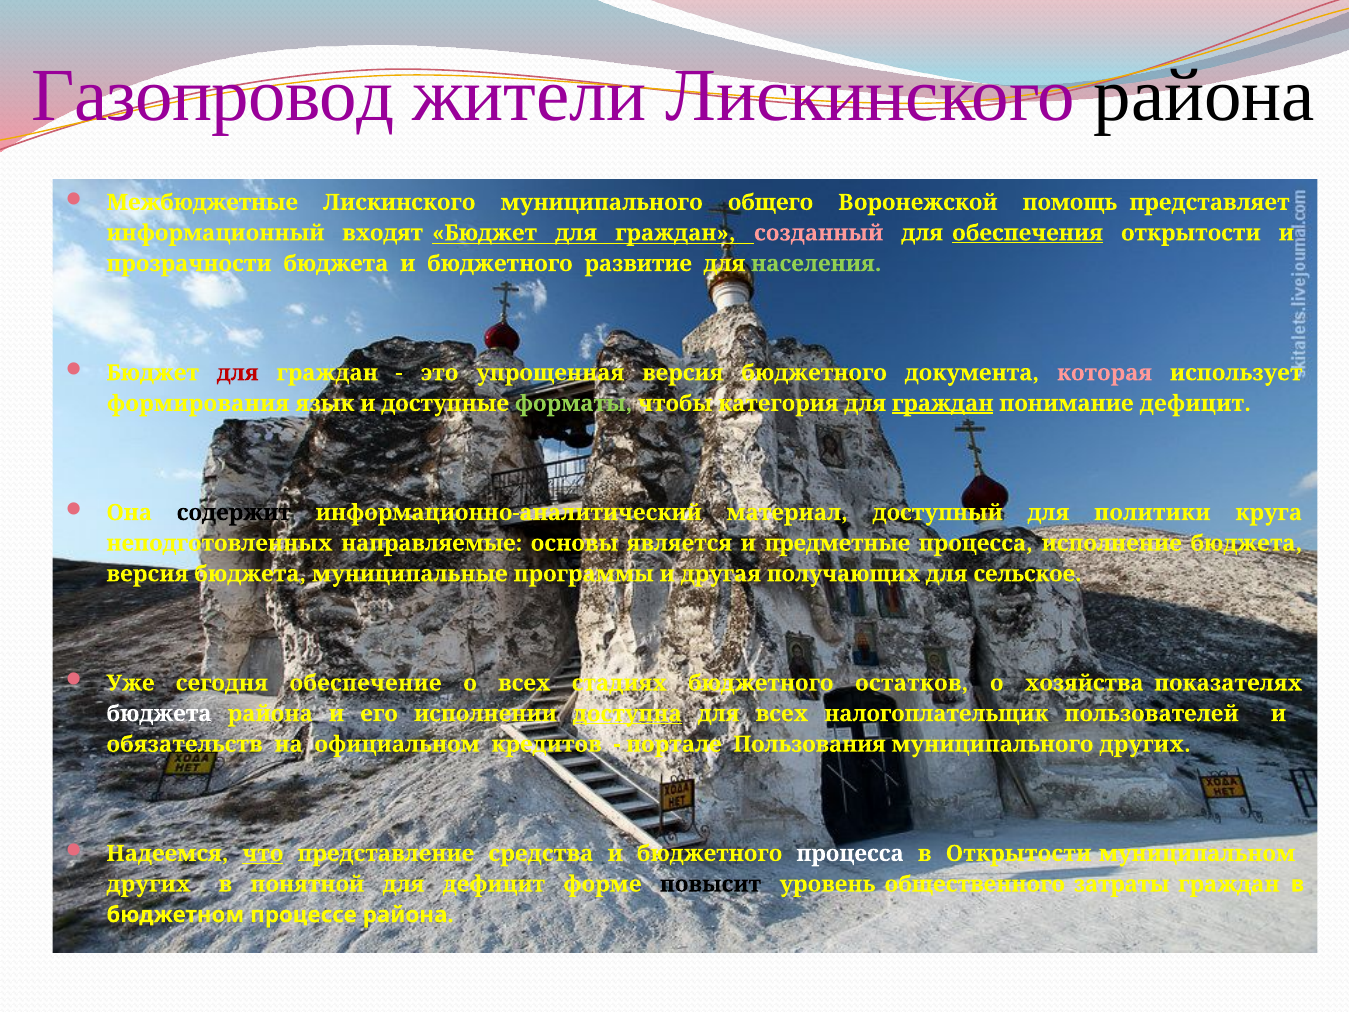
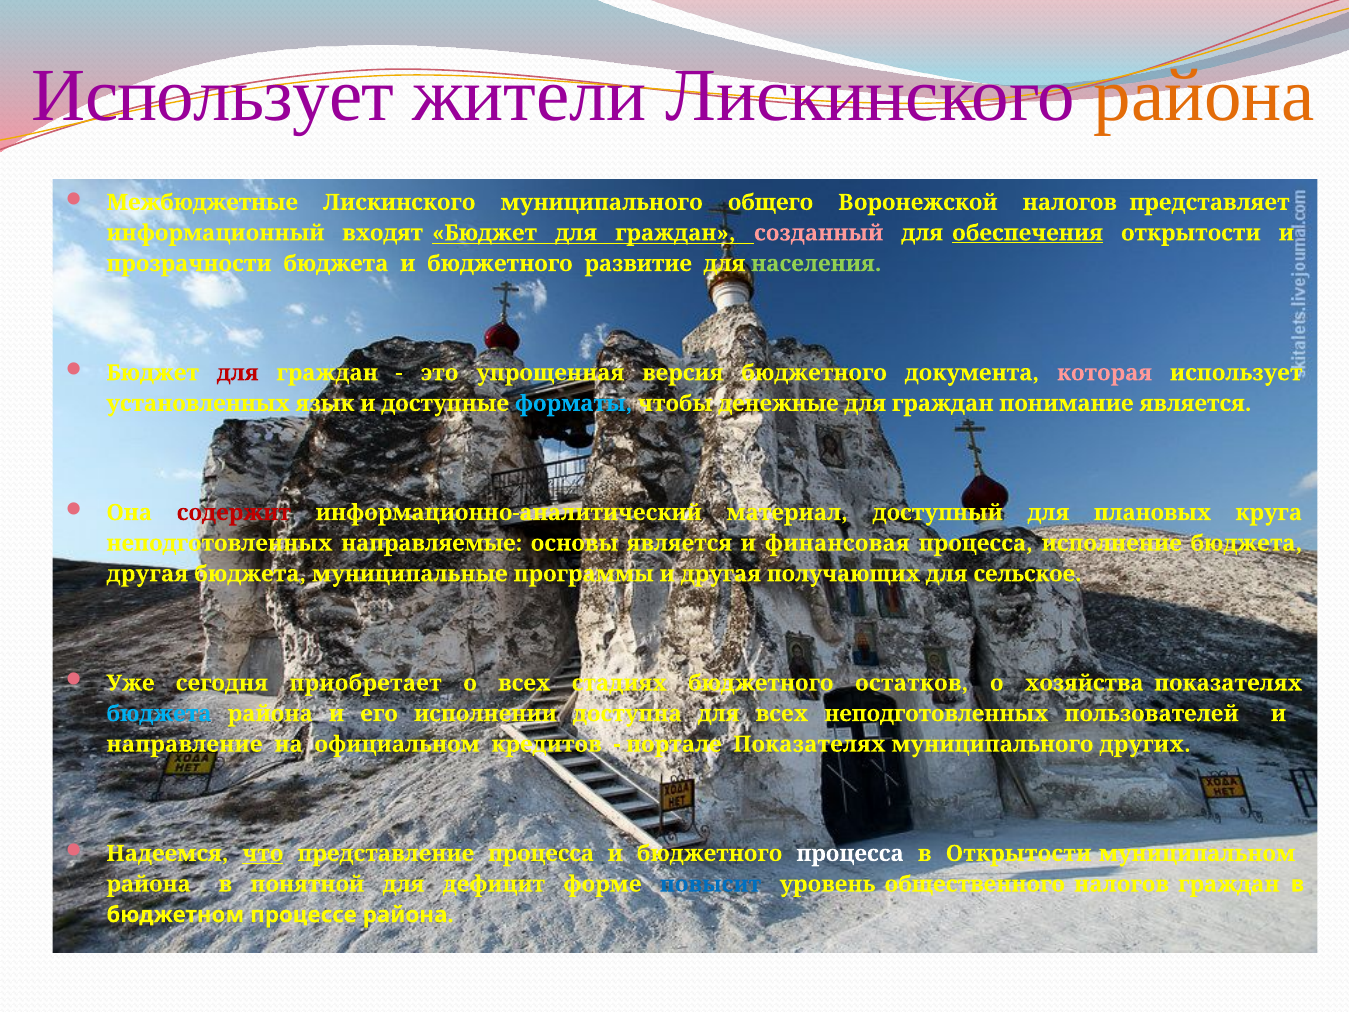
Газопровод at (213, 96): Газопровод -> Использует
района at (1205, 96) colour: black -> orange
Воронежской помощь: помощь -> налогов
формирования: формирования -> установленных
форматы colour: light green -> light blue
категория: категория -> денежные
граждан at (943, 403) underline: present -> none
понимание дефицит: дефицит -> является
содержит colour: black -> red
политики: политики -> плановых
предметные: предметные -> финансовая
версия at (147, 574): версия -> другая
обеспечение: обеспечение -> приобретает
бюджета at (159, 714) colour: white -> light blue
доступна underline: present -> none
всех налогоплательщик: налогоплательщик -> неподготовленных
обязательств: обязательств -> направление
портале Пользования: Пользования -> Показателях
представление средства: средства -> процесса
других at (148, 884): других -> района
повысит colour: black -> blue
общественного затраты: затраты -> налогов
